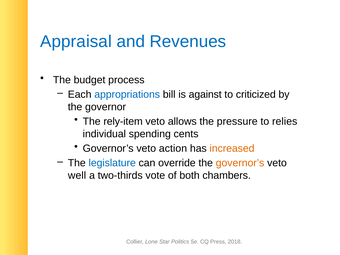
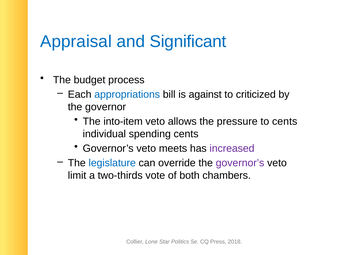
Revenues: Revenues -> Significant
rely-item: rely-item -> into-item
to relies: relies -> cents
action: action -> meets
increased colour: orange -> purple
governor’s at (240, 163) colour: orange -> purple
well: well -> limit
